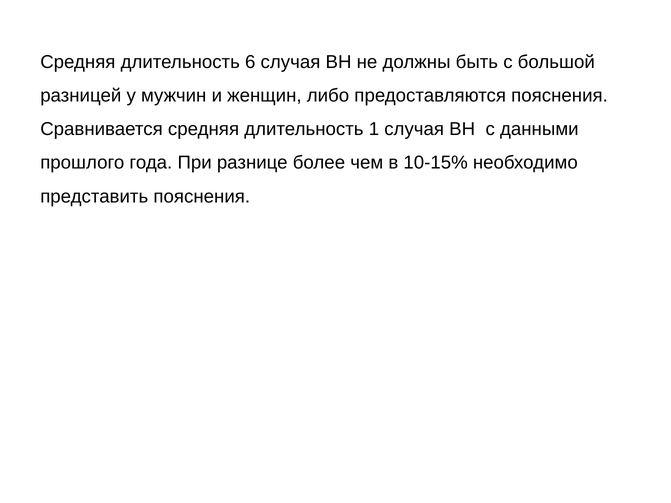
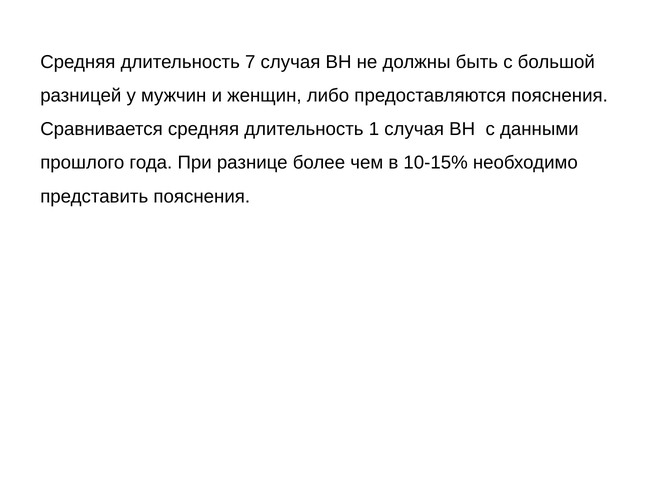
6: 6 -> 7
